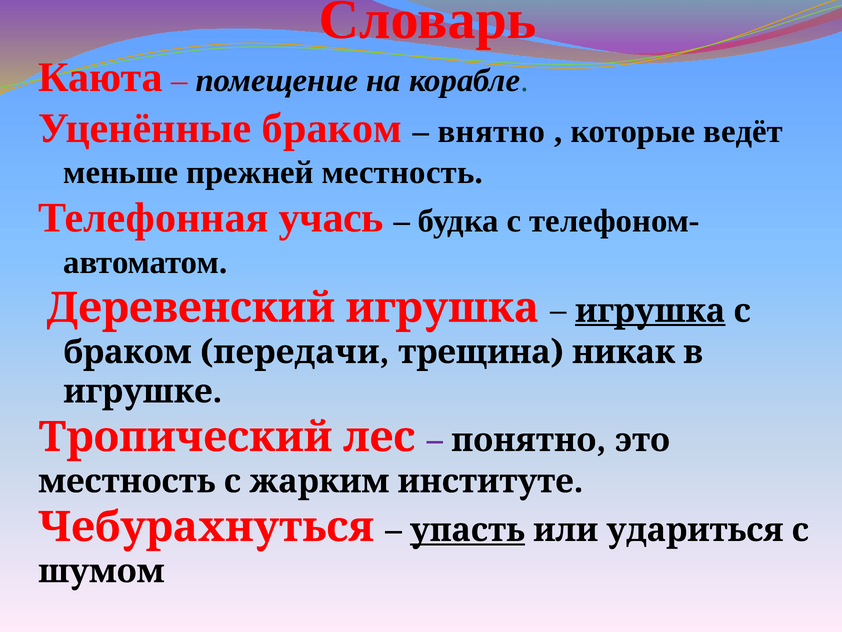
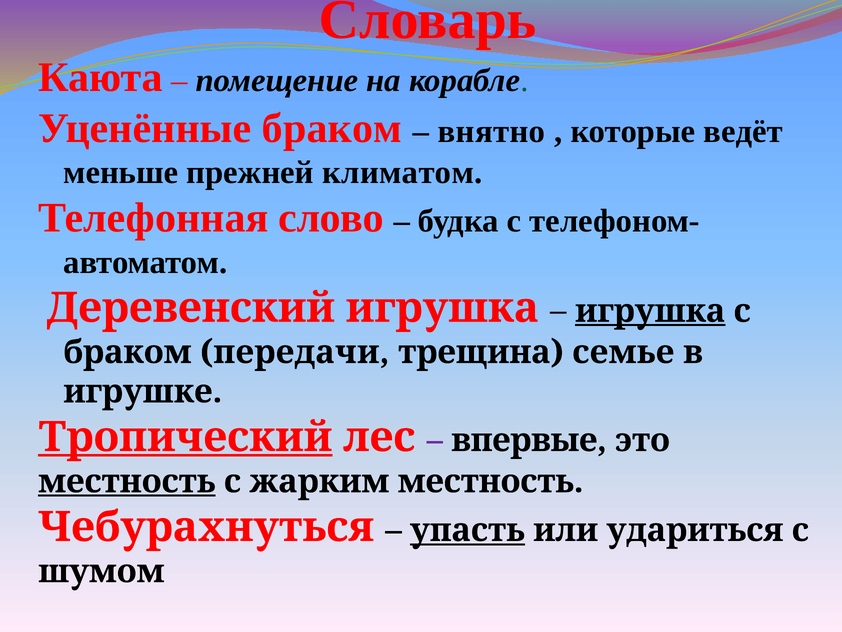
прежней местность: местность -> климатом
учась: учась -> слово
никак: никак -> семье
Тропический underline: none -> present
понятно: понятно -> впервые
местность at (127, 481) underline: none -> present
жарким институте: институте -> местность
